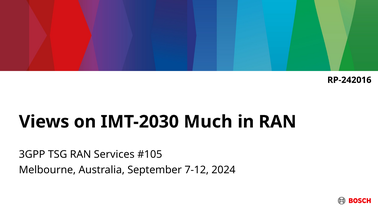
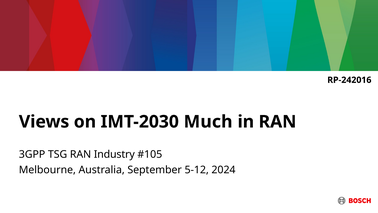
Services: Services -> Industry
7-12: 7-12 -> 5-12
